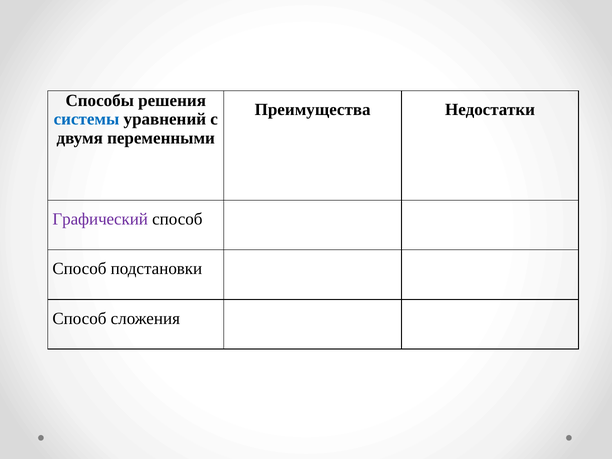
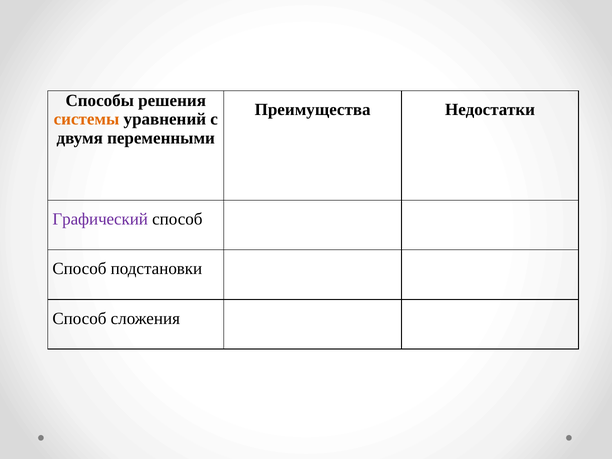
системы colour: blue -> orange
